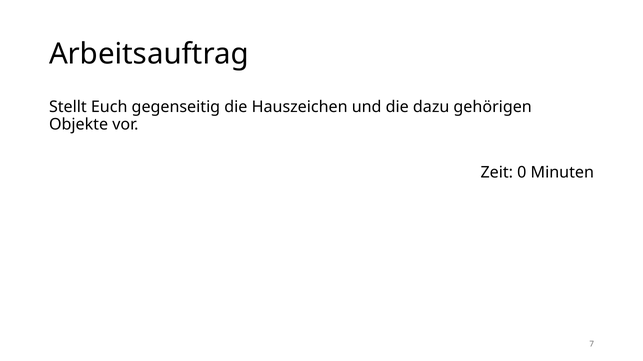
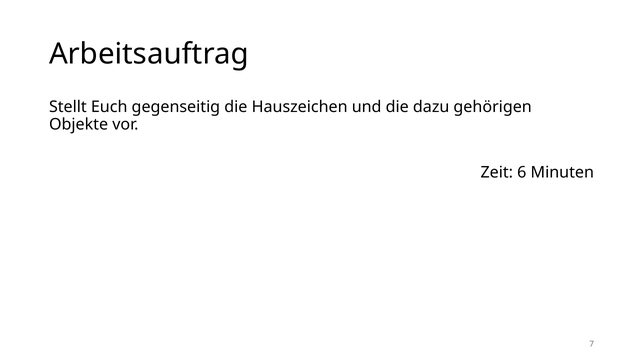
0: 0 -> 6
